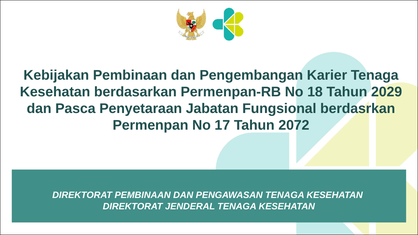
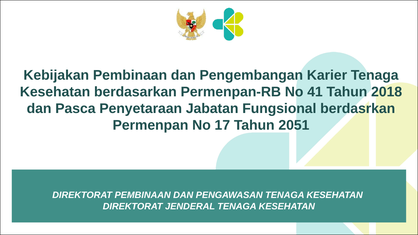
18: 18 -> 41
2029: 2029 -> 2018
2072: 2072 -> 2051
